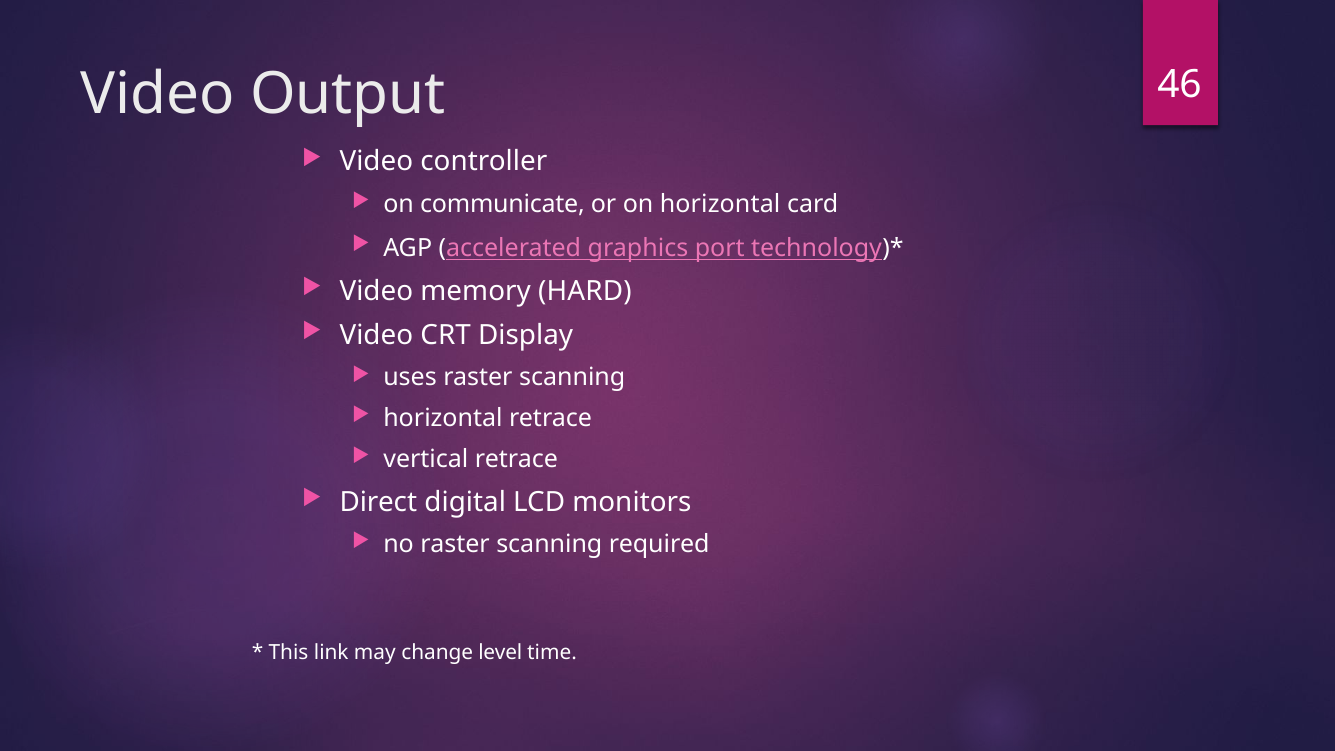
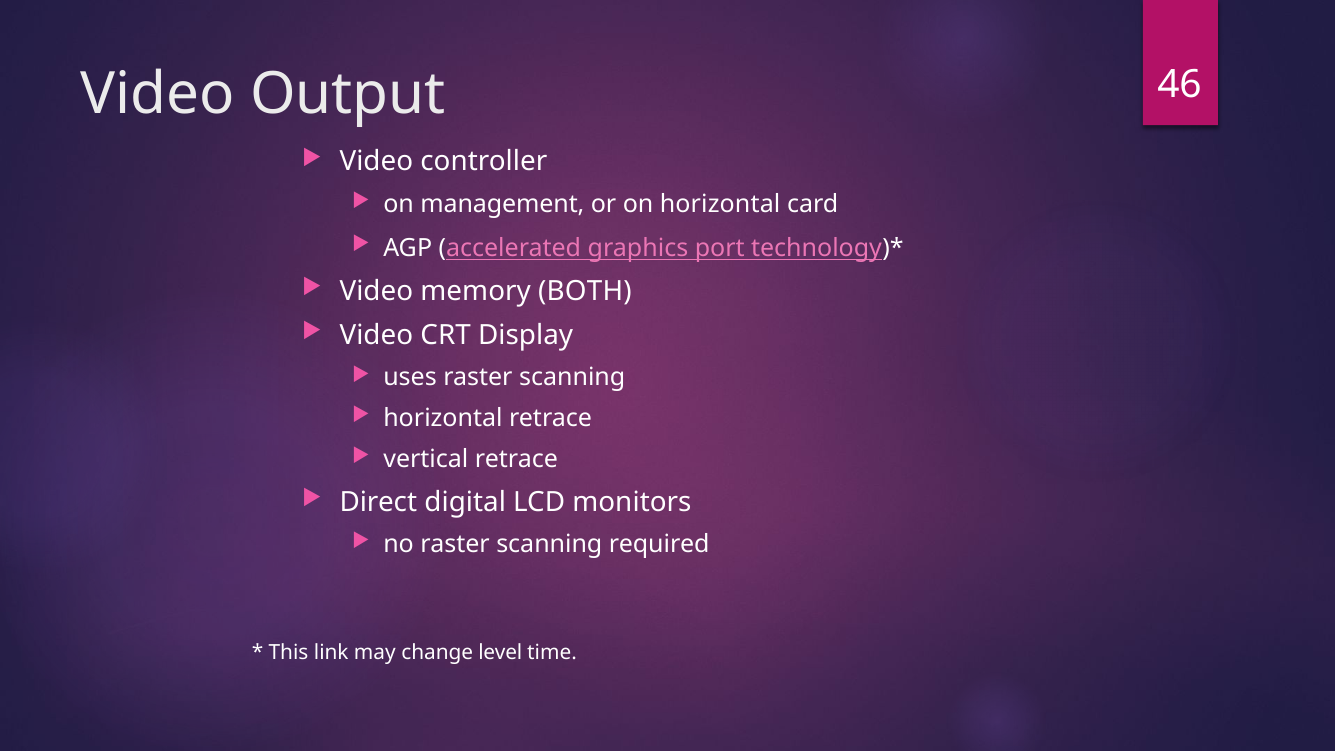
communicate: communicate -> management
HARD: HARD -> BOTH
